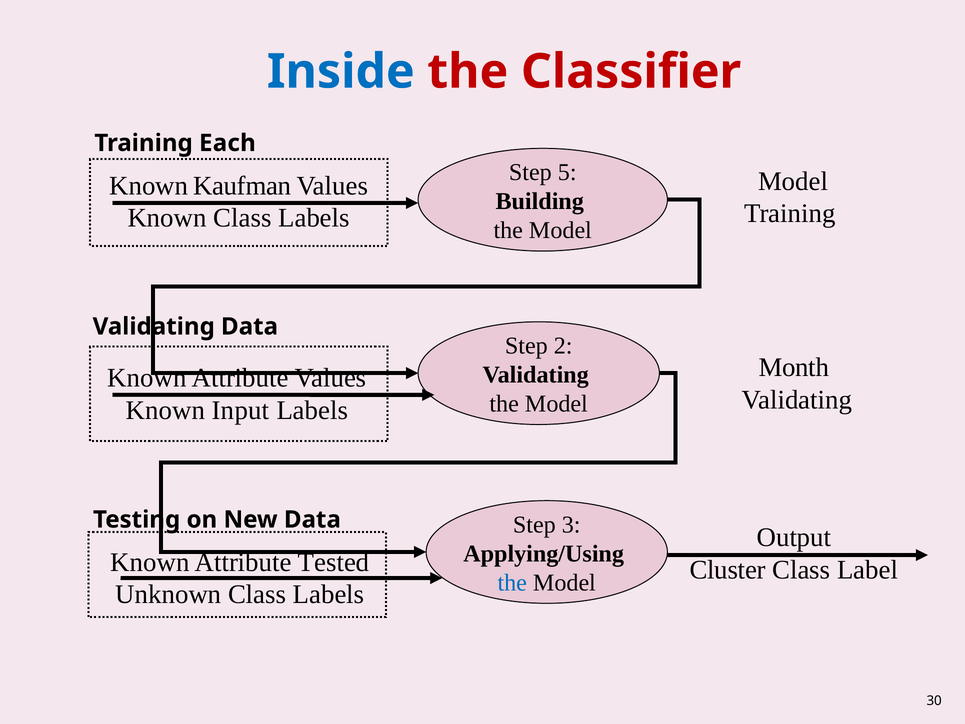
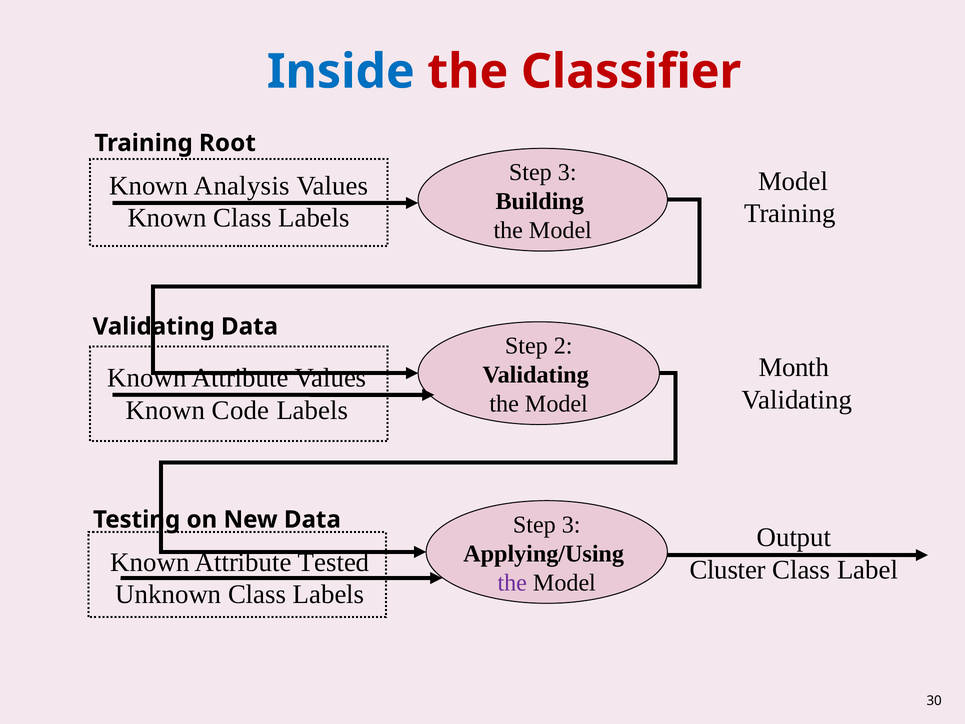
Each: Each -> Root
5 at (567, 172): 5 -> 3
Kaufman: Kaufman -> Analysis
Input: Input -> Code
the at (512, 582) colour: blue -> purple
